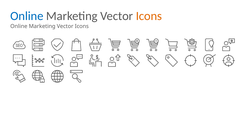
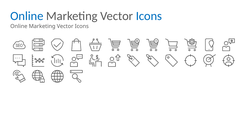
Icons at (149, 16) colour: orange -> blue
